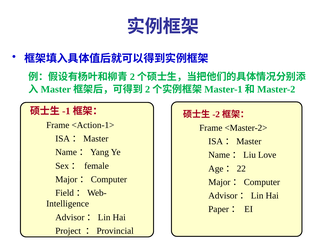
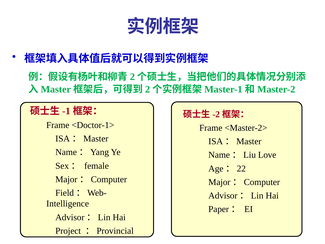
<Action-1>: <Action-1> -> <Doctor-1>
